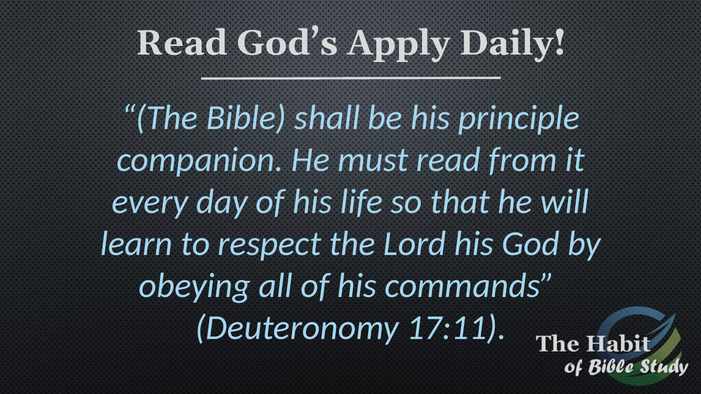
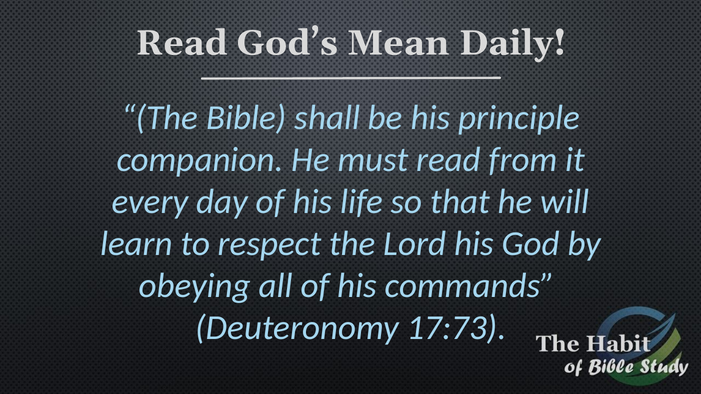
Apply: Apply -> Mean
17:11: 17:11 -> 17:73
